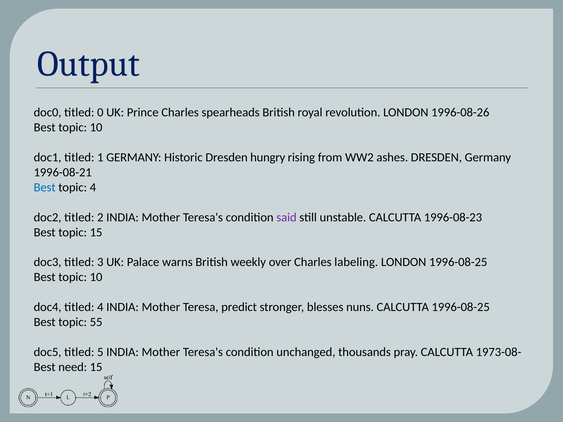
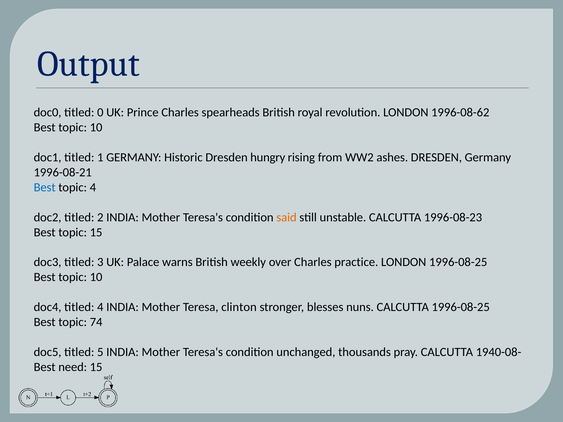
1996-08-26: 1996-08-26 -> 1996-08-62
said colour: purple -> orange
labeling: labeling -> practice
predict: predict -> clinton
55: 55 -> 74
1973-08-: 1973-08- -> 1940-08-
